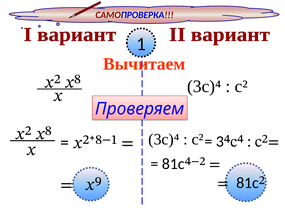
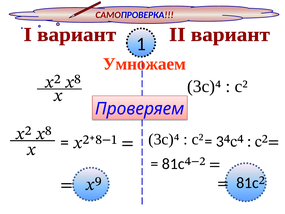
Вычитаем: Вычитаем -> Умножаем
